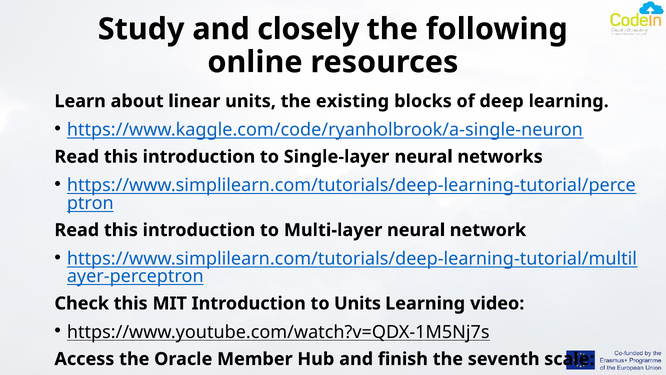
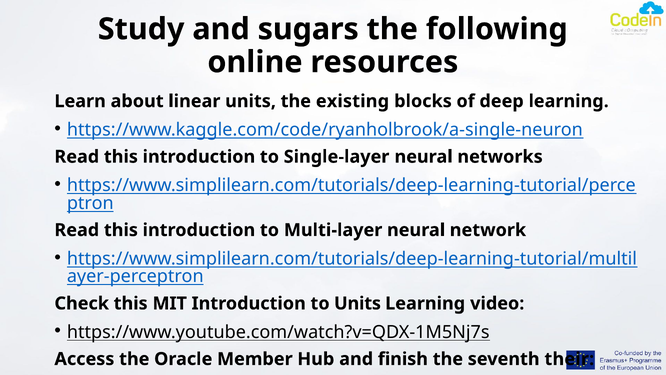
closely: closely -> sugars
scale: scale -> their
